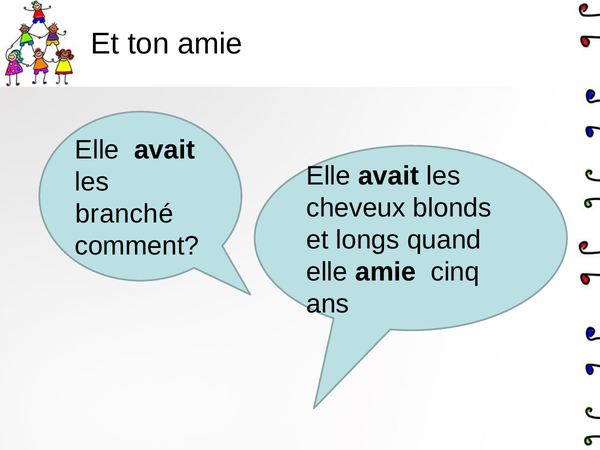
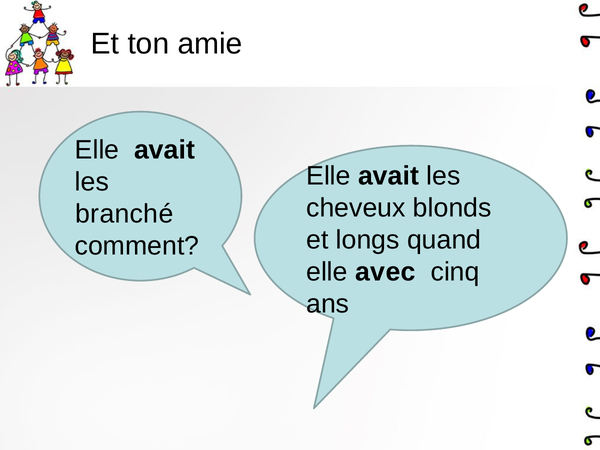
elle amie: amie -> avec
